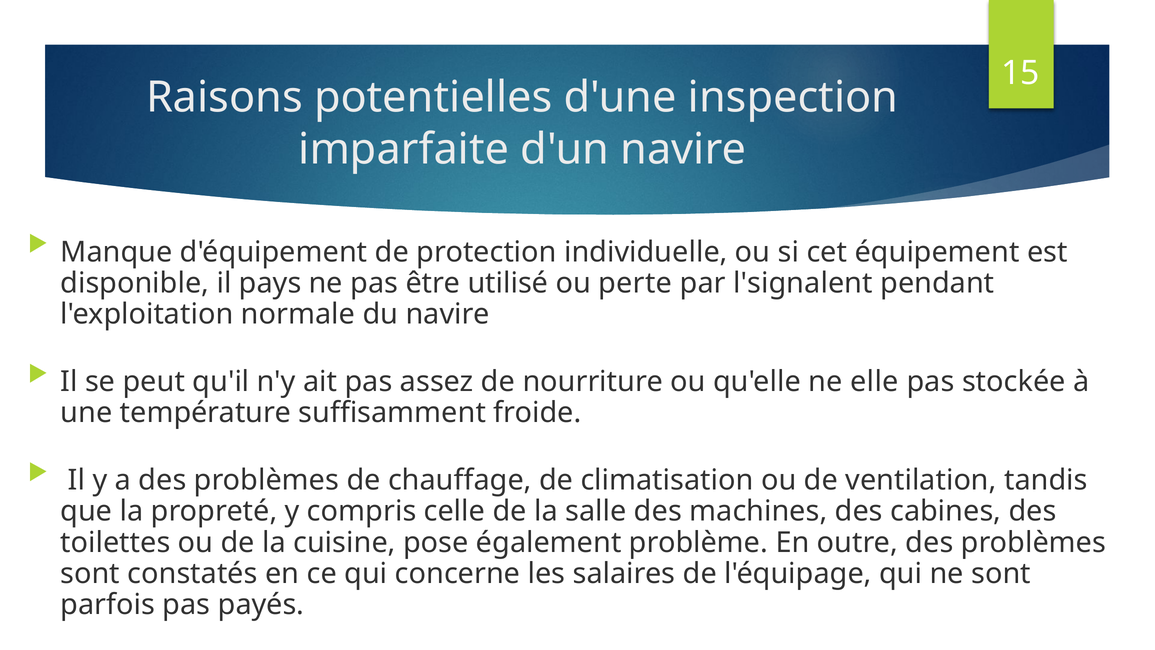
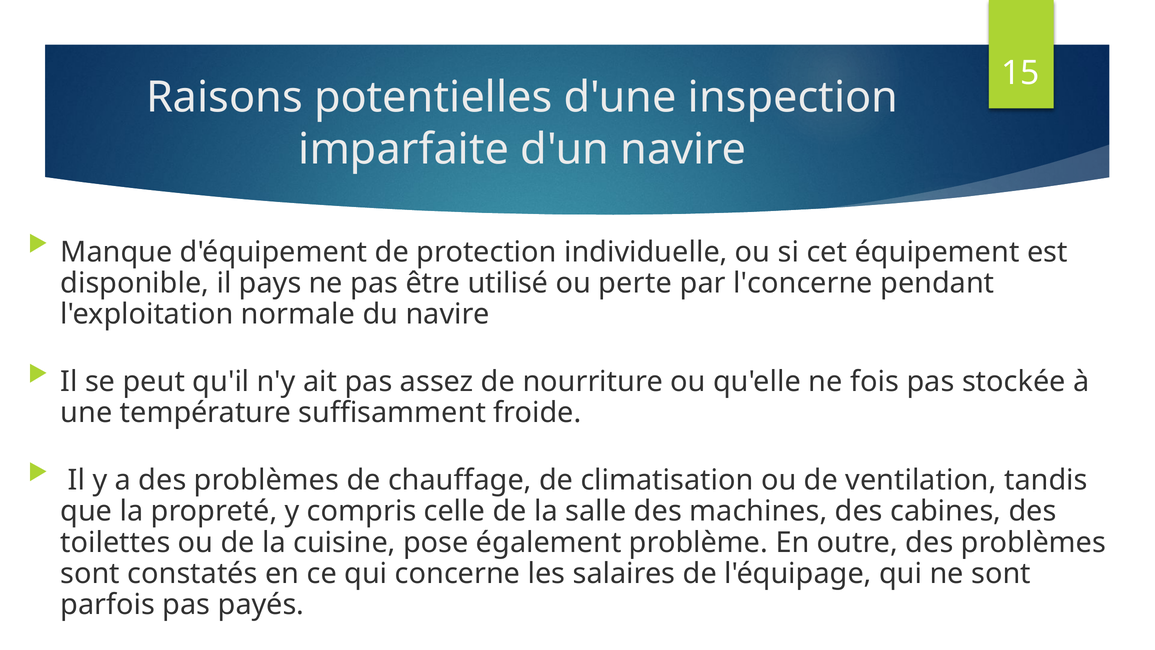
l'signalent: l'signalent -> l'concerne
elle: elle -> fois
